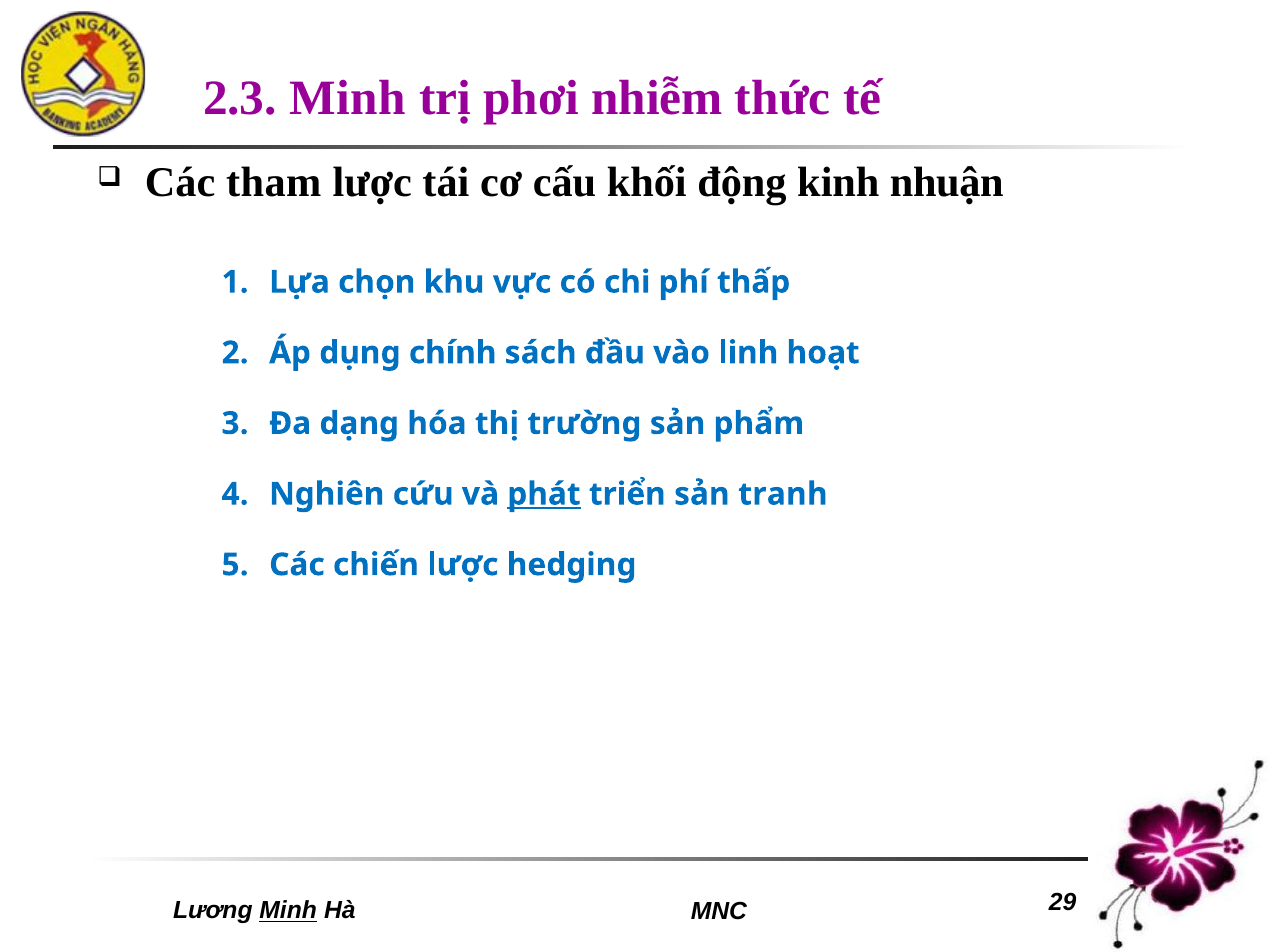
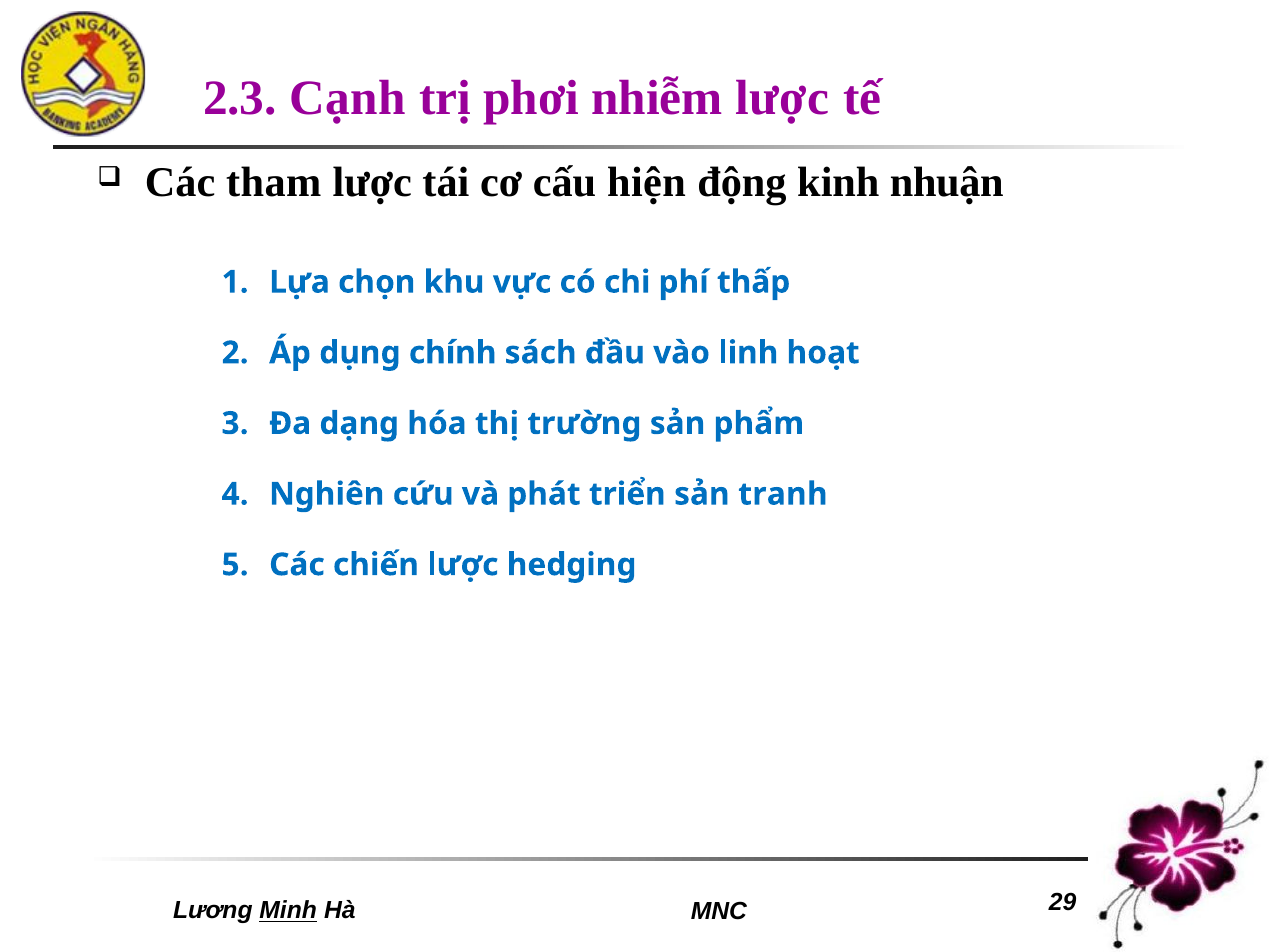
2.3 Minh: Minh -> Cạnh
nhiễm thức: thức -> lược
khối: khối -> hiện
phát underline: present -> none
